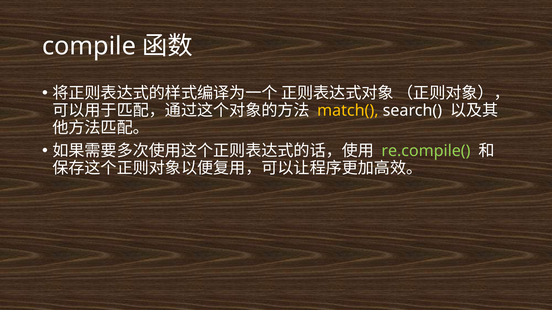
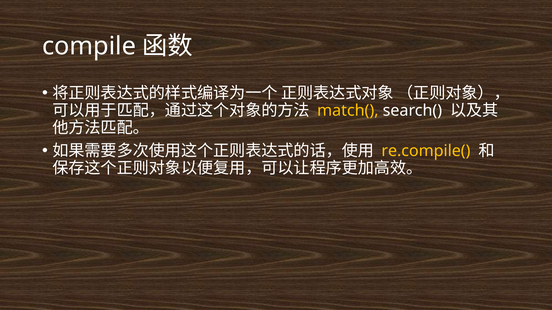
re.compile( colour: light green -> yellow
